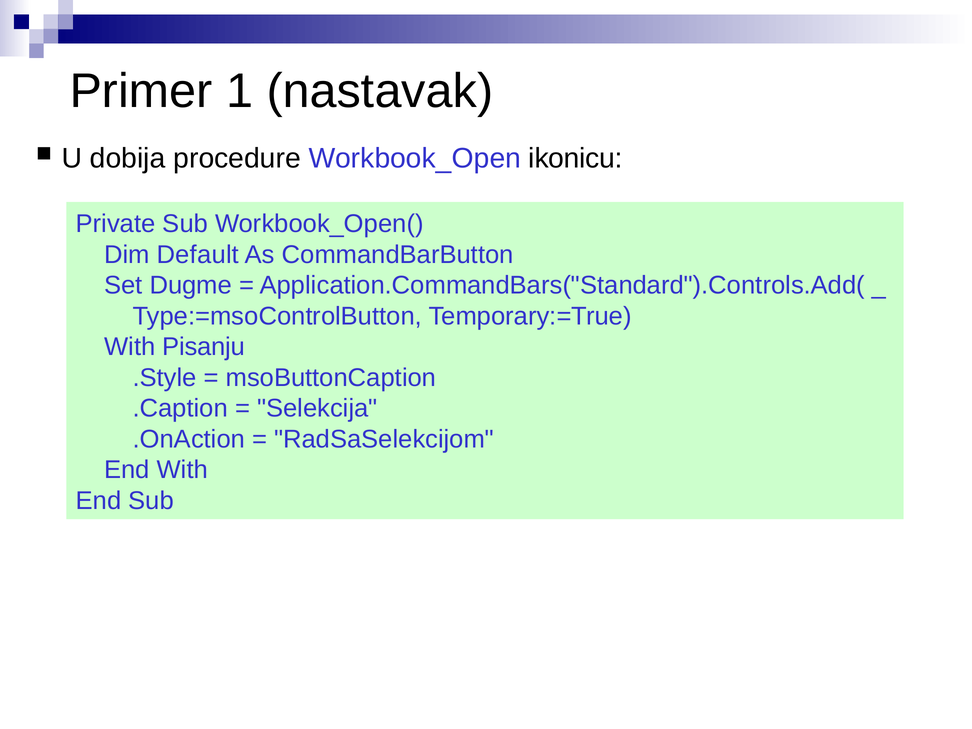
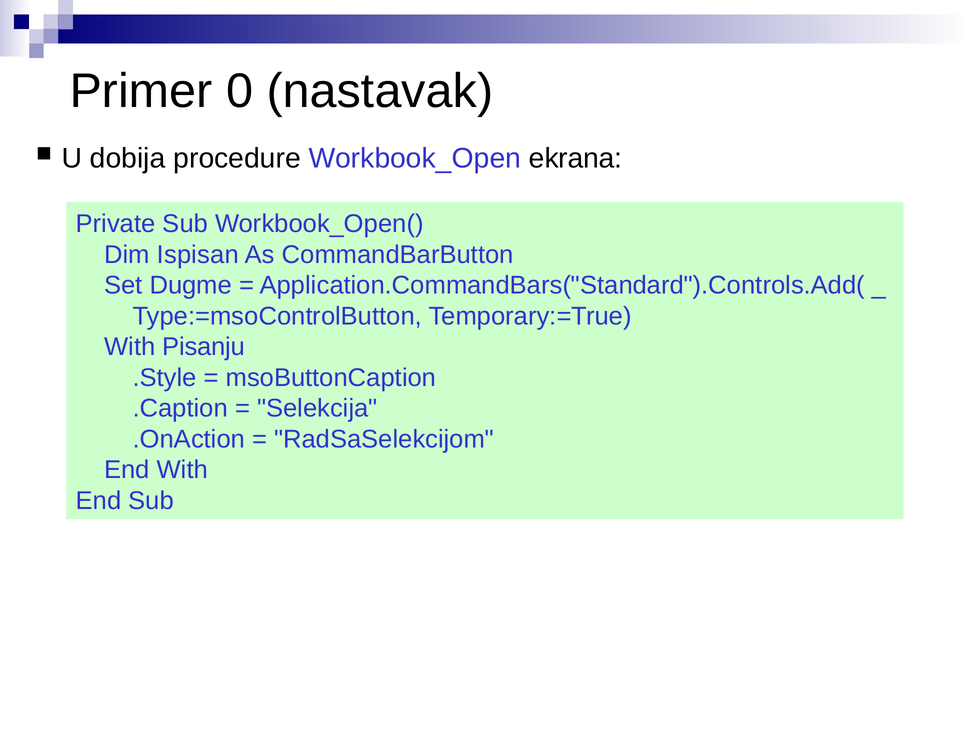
1: 1 -> 0
ikonicu: ikonicu -> ekrana
Default: Default -> Ispisan
